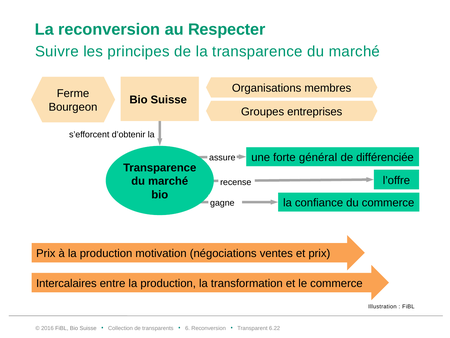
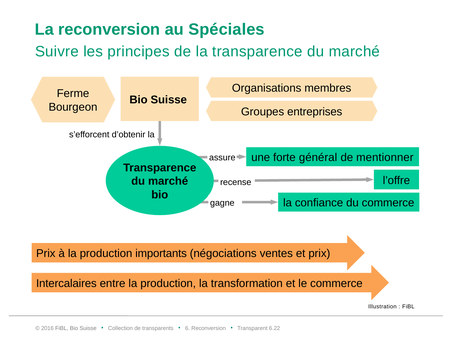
Respecter: Respecter -> Spéciales
différenciée: différenciée -> mentionner
motivation: motivation -> importants
